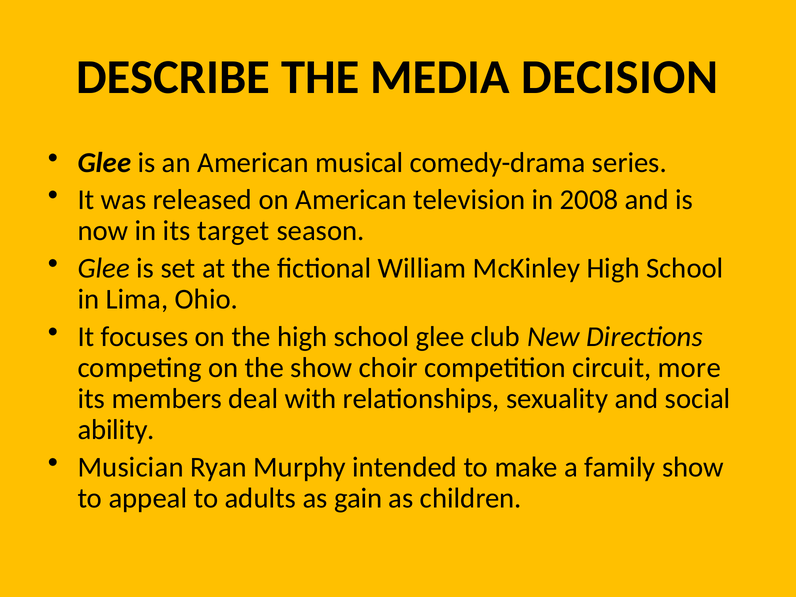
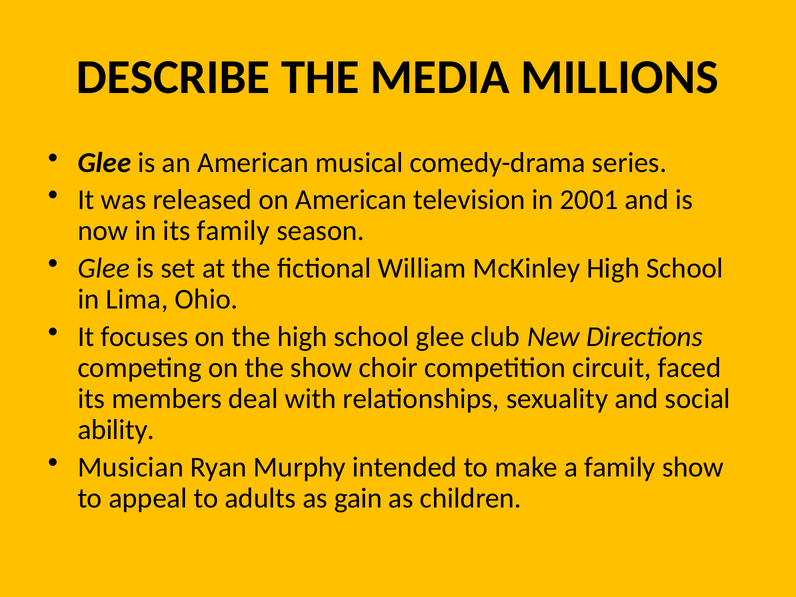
DECISION: DECISION -> MILLIONS
2008: 2008 -> 2001
its target: target -> family
more: more -> faced
